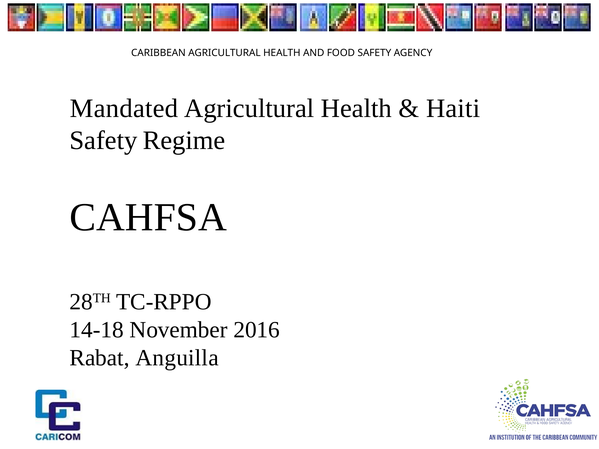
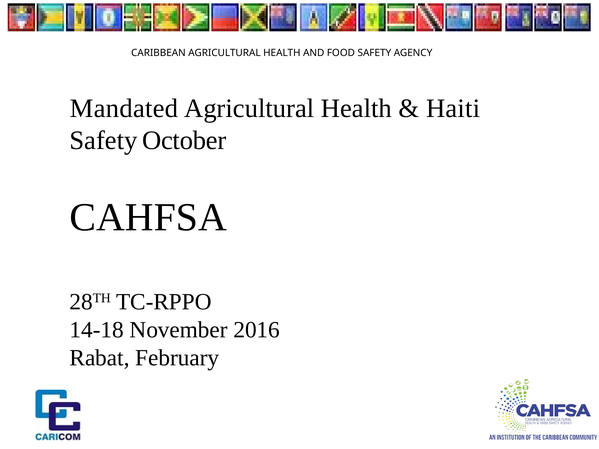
Regime: Regime -> October
Anguilla: Anguilla -> February
